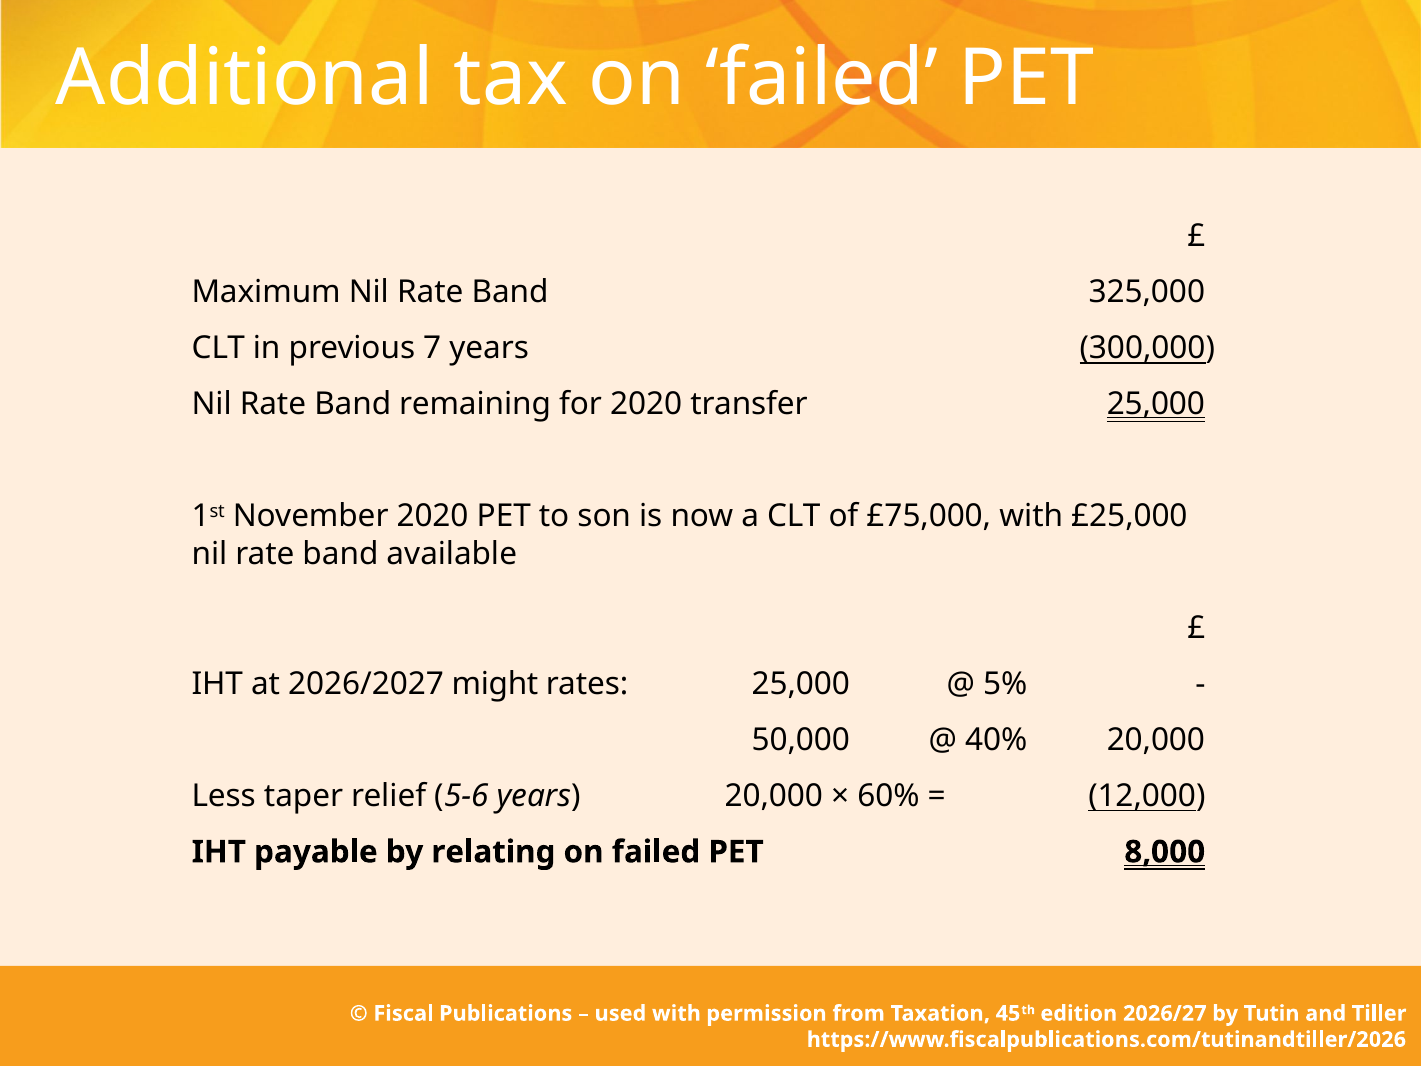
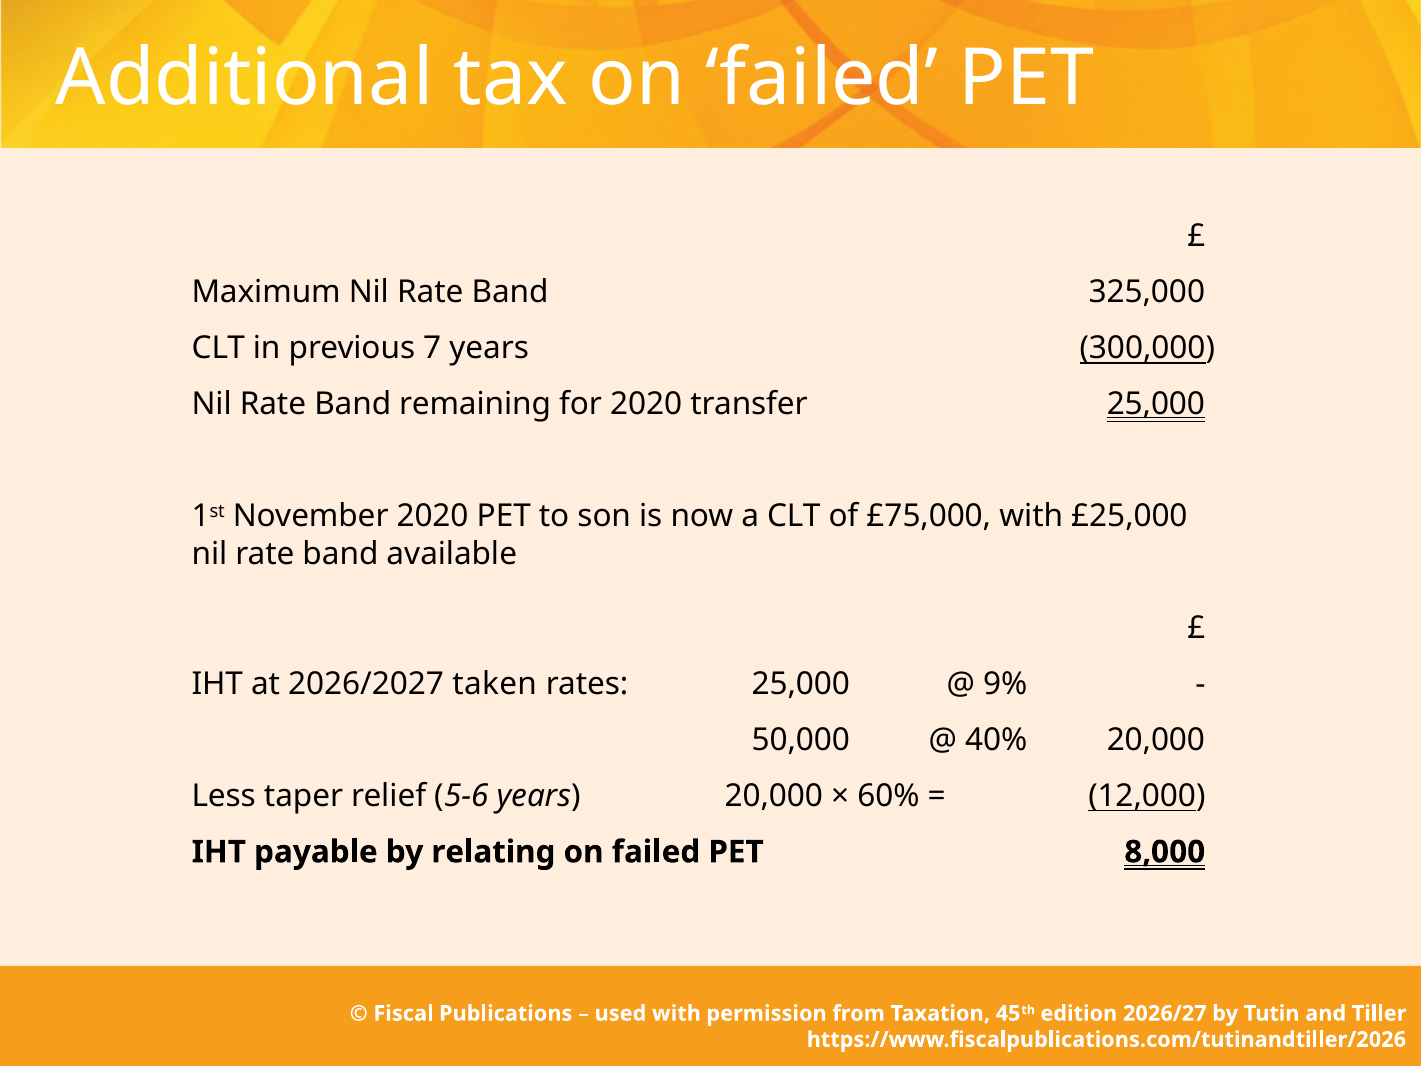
might: might -> taken
5%: 5% -> 9%
